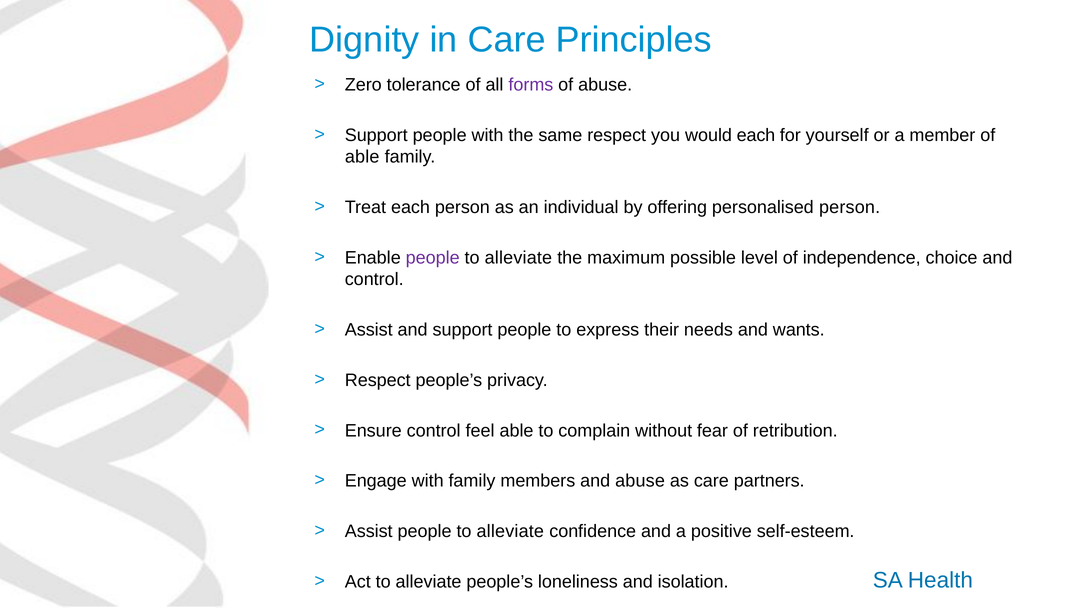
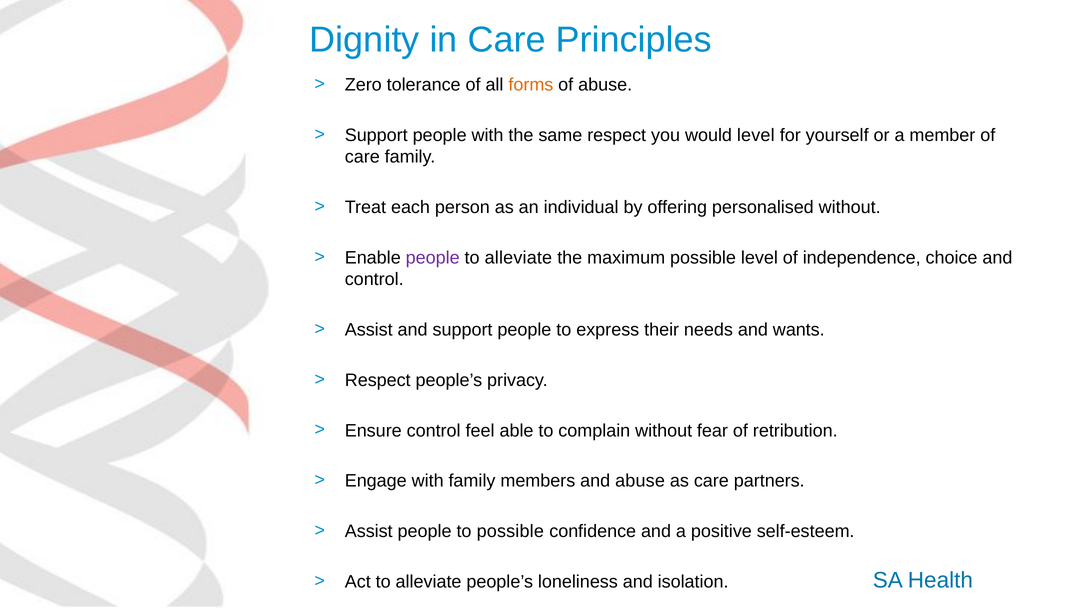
forms colour: purple -> orange
would each: each -> level
able at (362, 157): able -> care
personalised person: person -> without
Assist people to alleviate: alleviate -> possible
